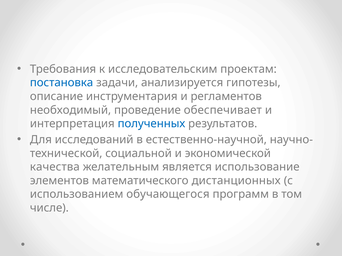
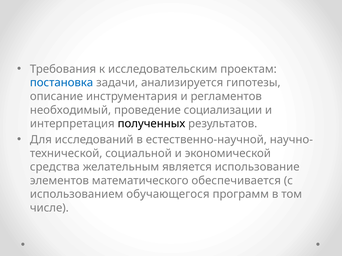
обеспечивает: обеспечивает -> социализации
полученных colour: blue -> black
качества: качества -> средства
дистанционных: дистанционных -> обеспечивается
